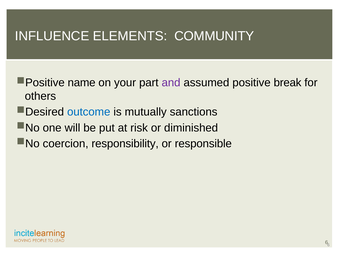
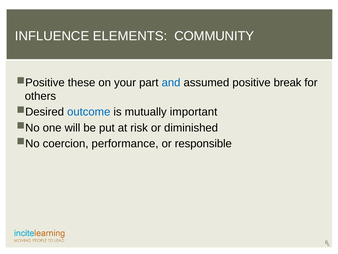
name: name -> these
and colour: purple -> blue
sanctions: sanctions -> important
responsibility: responsibility -> performance
